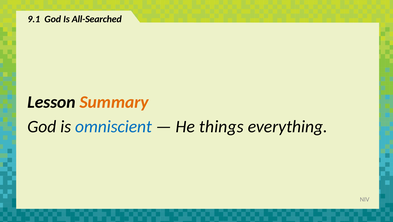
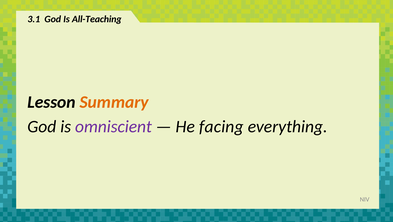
9.1: 9.1 -> 3.1
All-Searched: All-Searched -> All-Teaching
omniscient colour: blue -> purple
things: things -> facing
